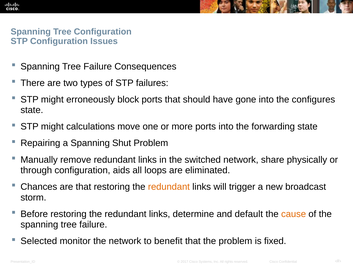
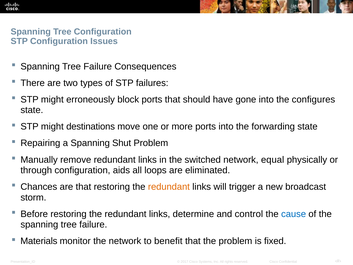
calculations: calculations -> destinations
share: share -> equal
default: default -> control
cause colour: orange -> blue
Selected: Selected -> Materials
